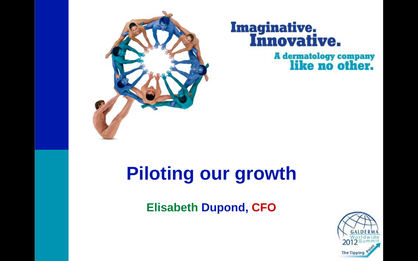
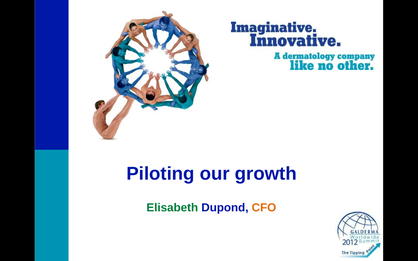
CFO colour: red -> orange
